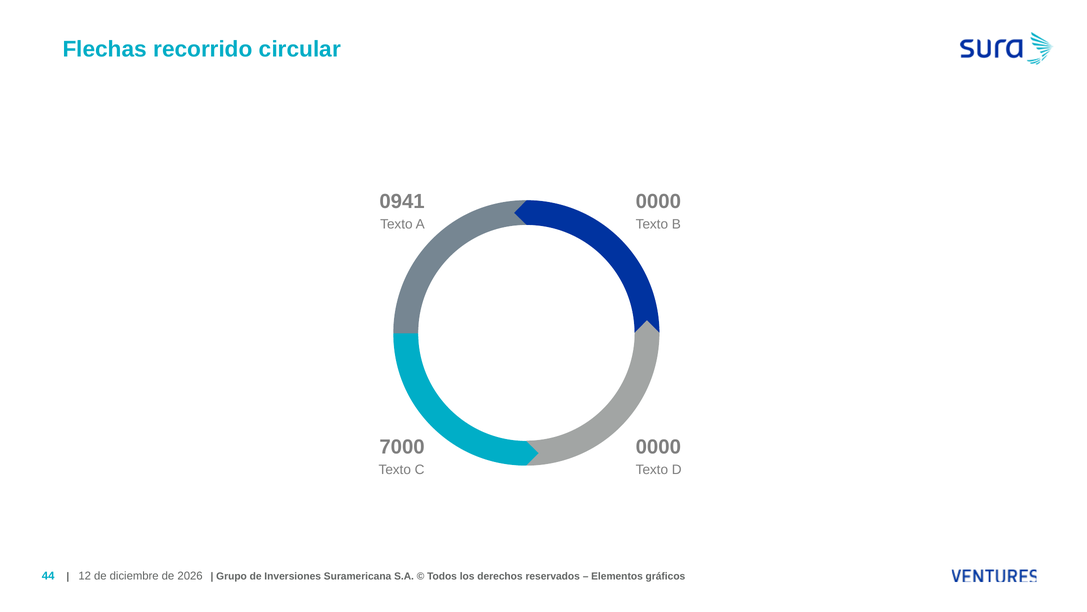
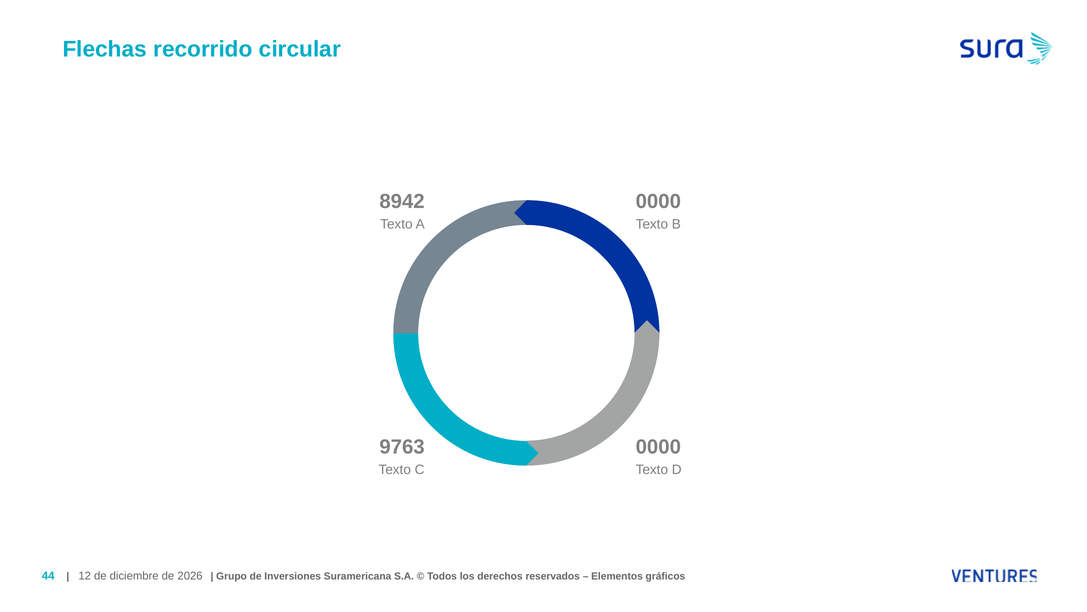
0941: 0941 -> 8942
7000: 7000 -> 9763
